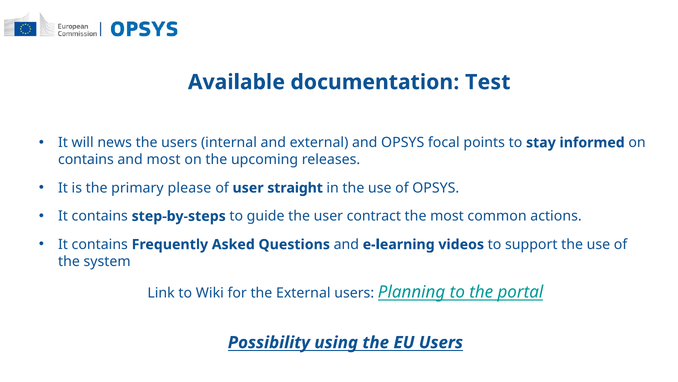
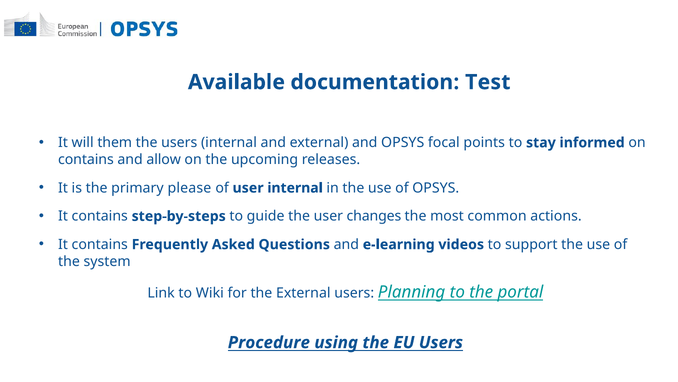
news: news -> them
and most: most -> allow
user straight: straight -> internal
contract: contract -> changes
Possibility: Possibility -> Procedure
